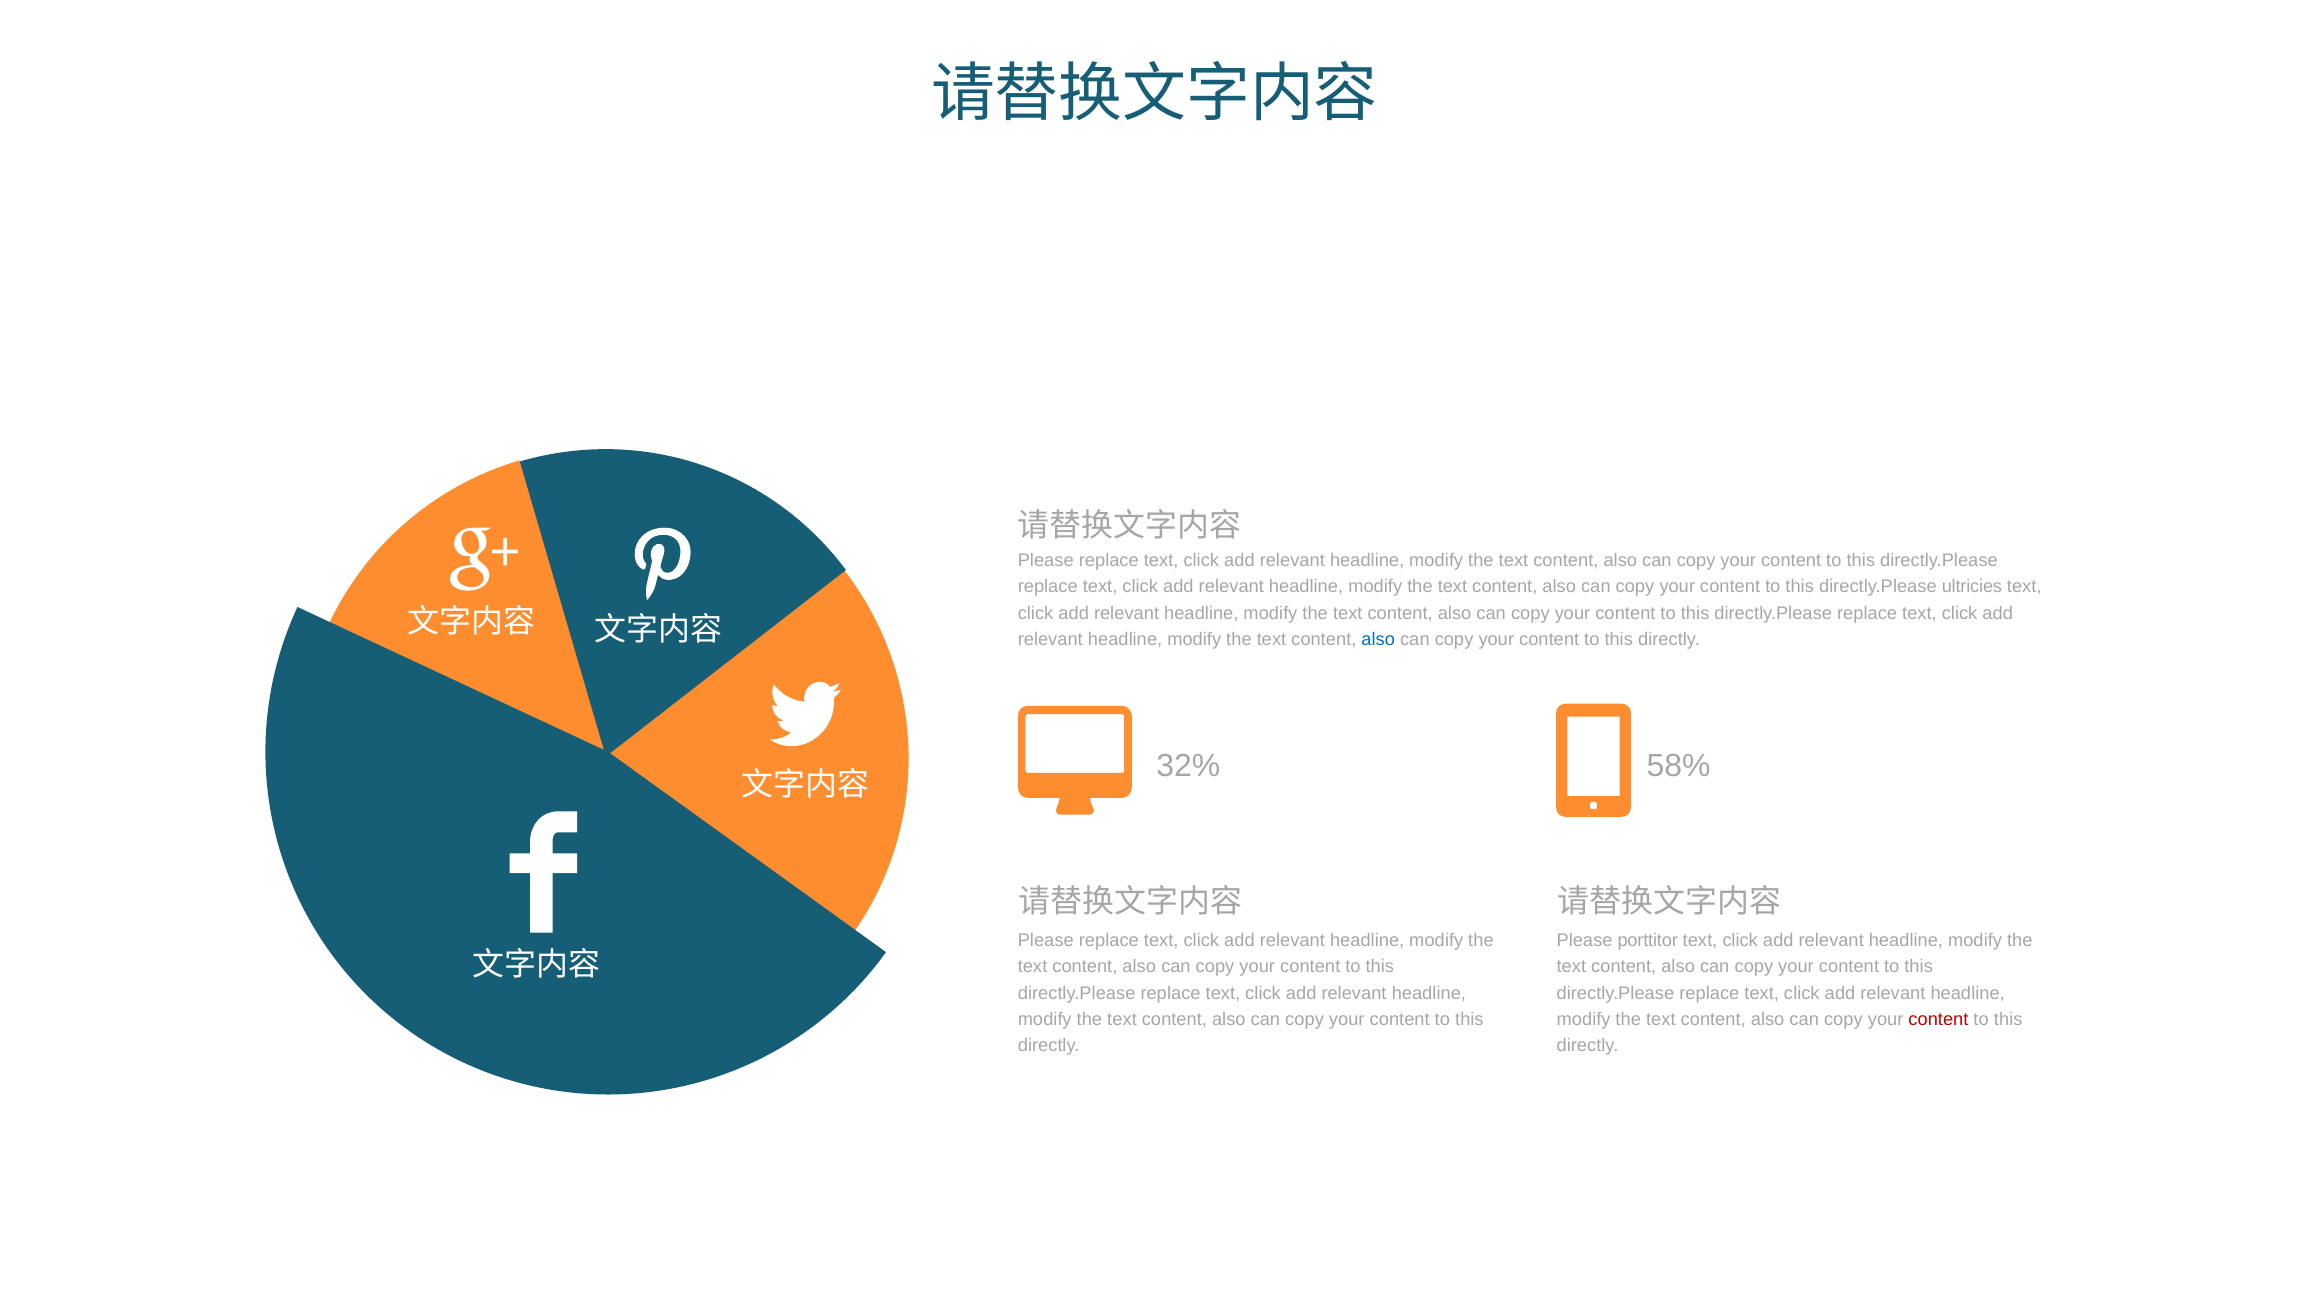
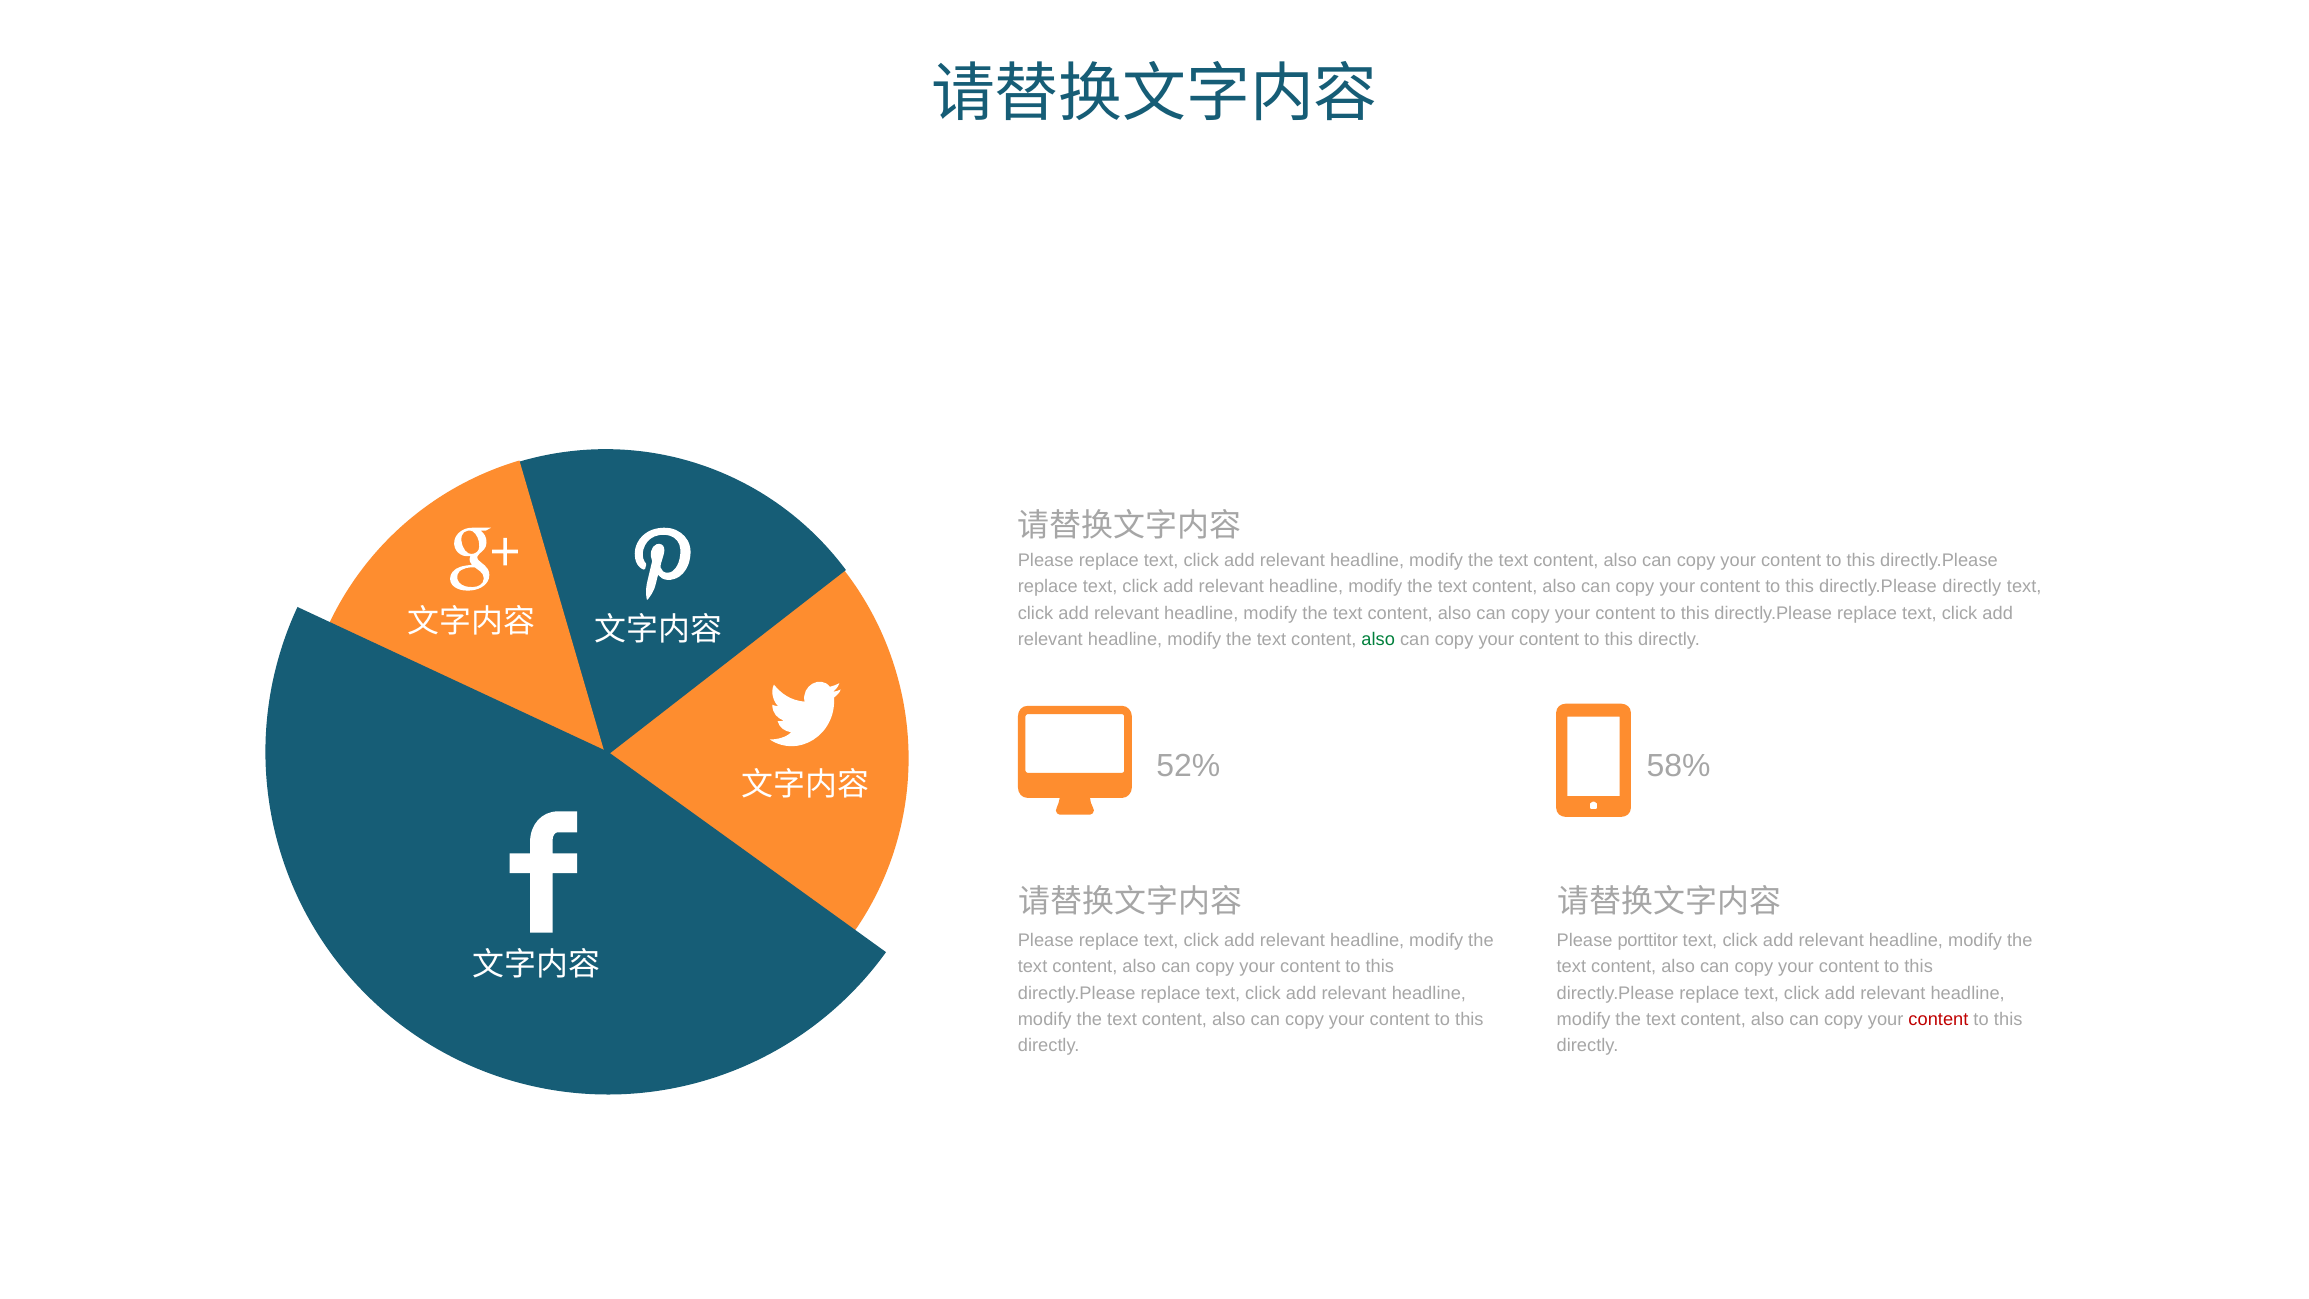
directly.Please ultricies: ultricies -> directly
also at (1378, 639) colour: blue -> green
32%: 32% -> 52%
